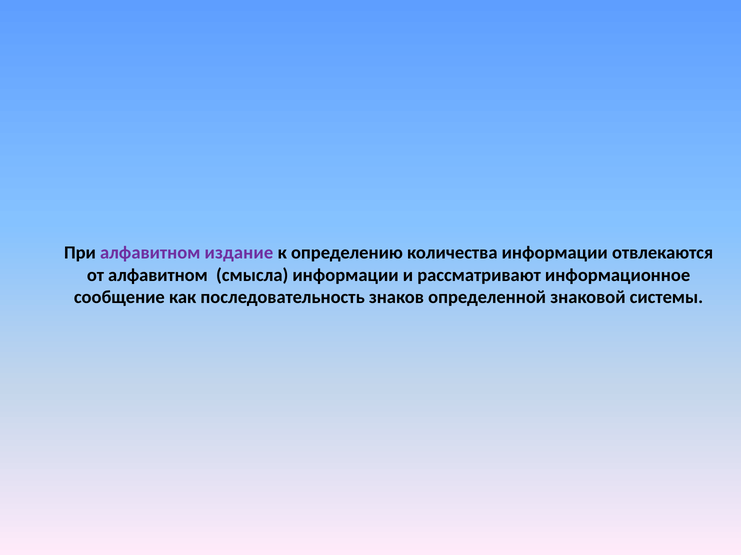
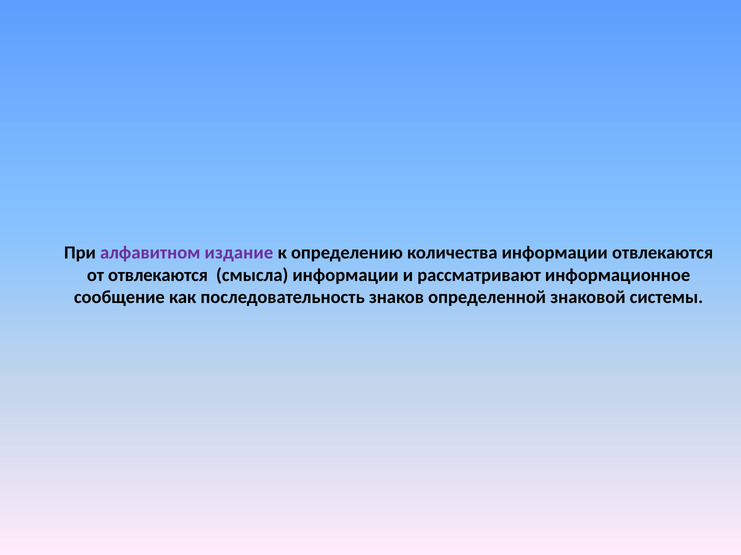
от алфавитном: алфавитном -> отвлекаются
